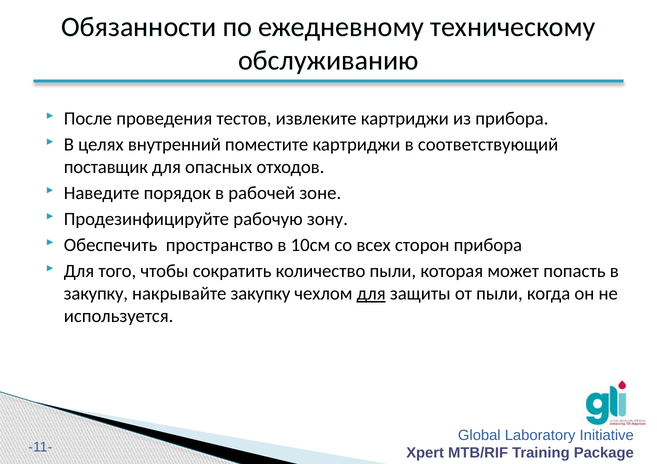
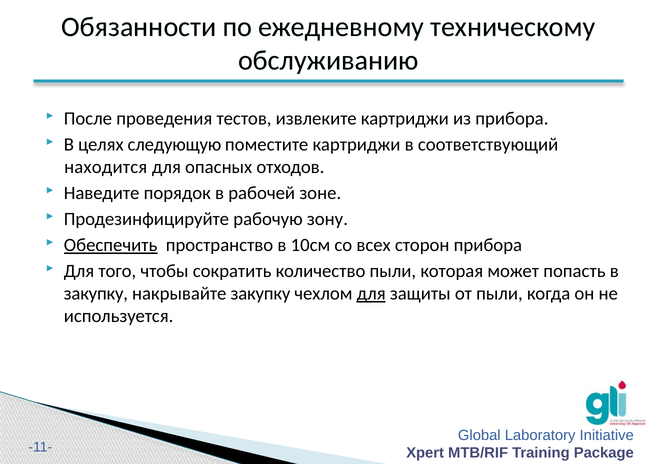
внутренний: внутренний -> следующую
поставщик: поставщик -> находится
Обеспечить underline: none -> present
